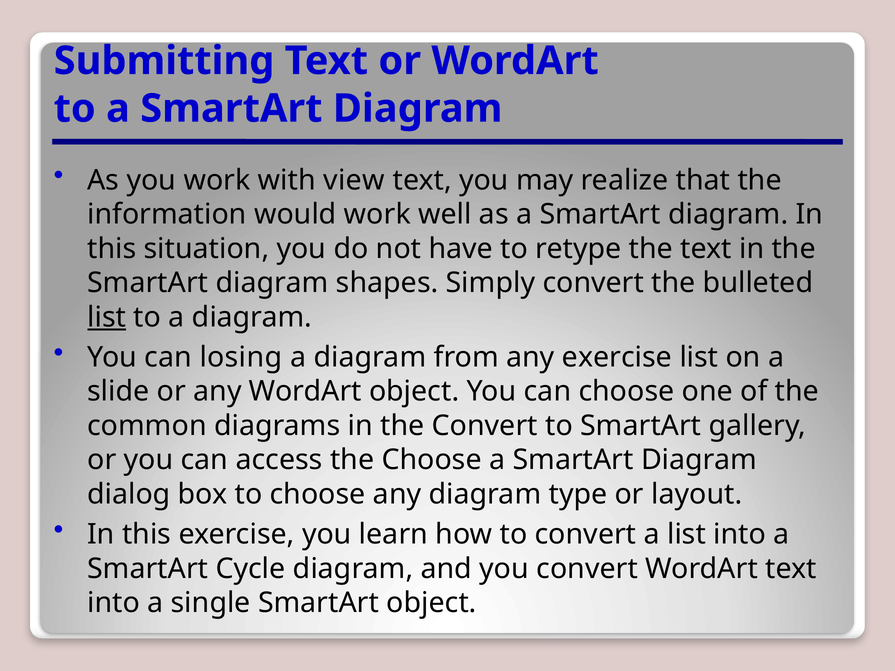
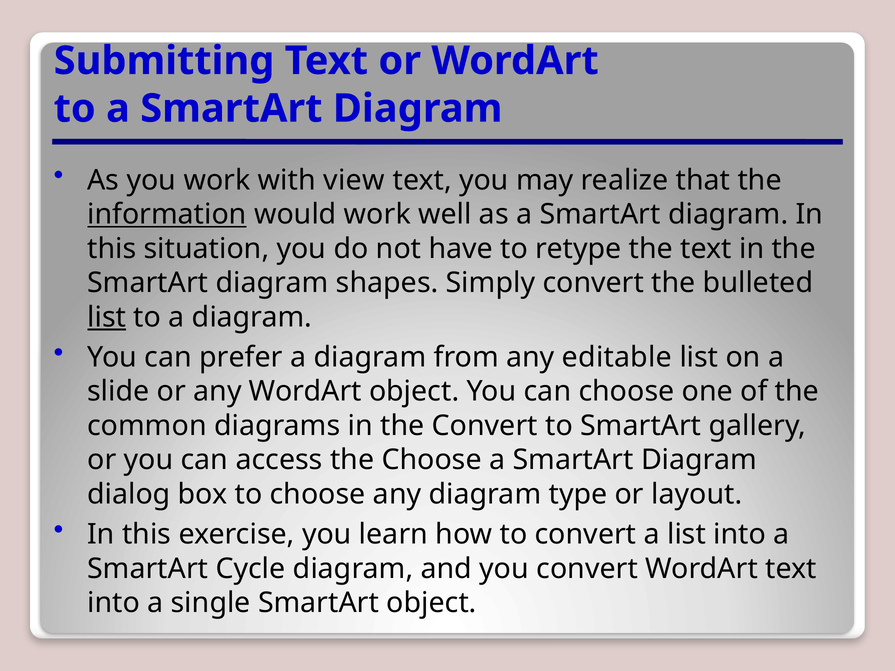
information underline: none -> present
losing: losing -> prefer
any exercise: exercise -> editable
